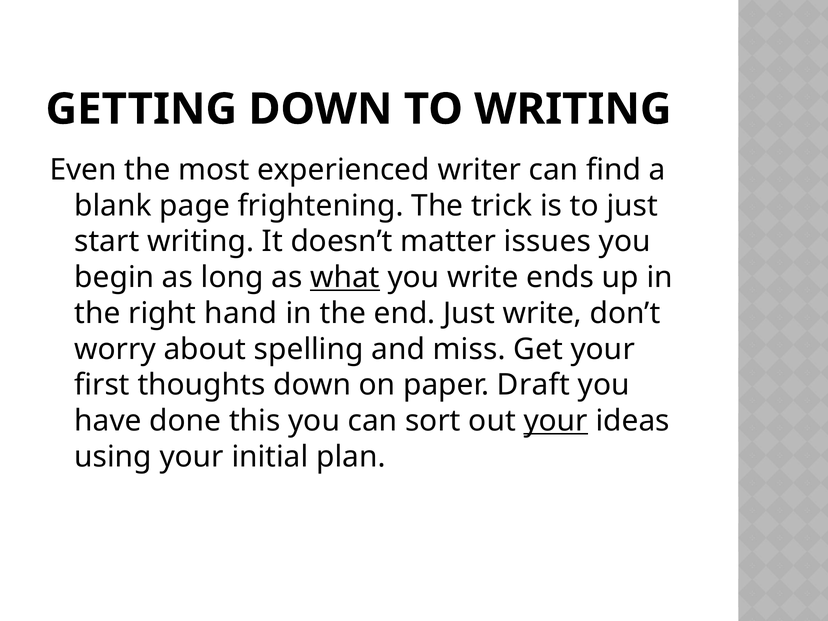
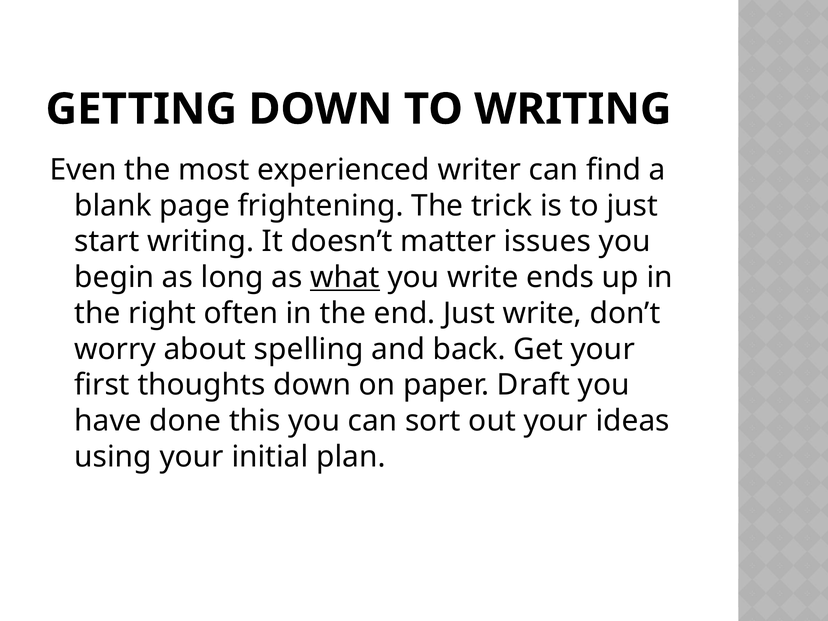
hand: hand -> often
miss: miss -> back
your at (556, 421) underline: present -> none
